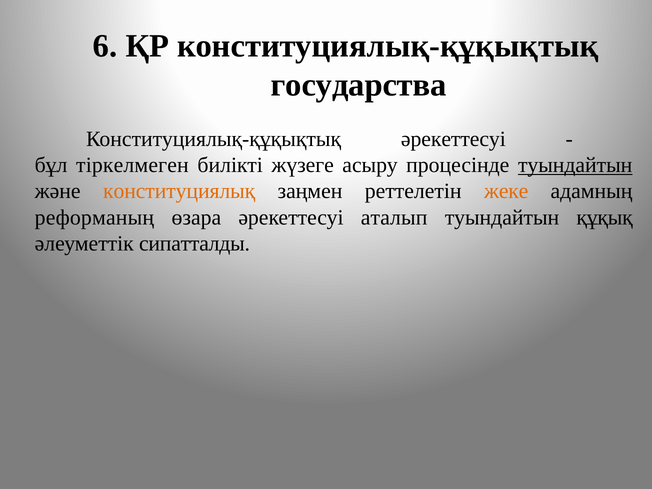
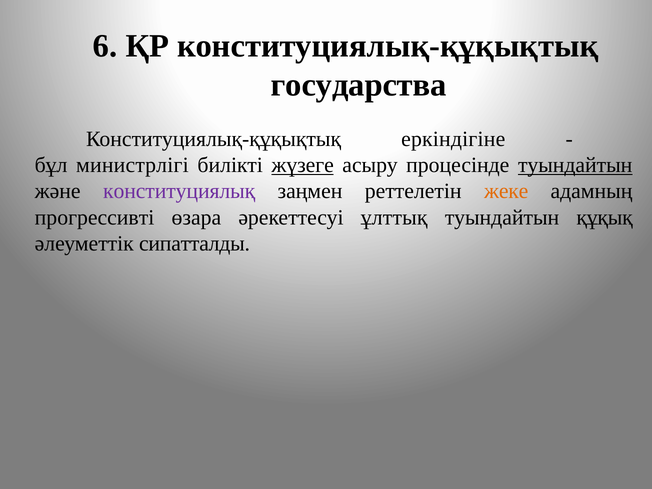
Конституциялық-құқықтық әрекеттесуі: әрекеттесуі -> еркіндігіне
тіркелмеген: тіркелмеген -> министрлігі
жүзеге underline: none -> present
конституциялық colour: orange -> purple
реформаның: реформаның -> прогрессивті
аталып: аталып -> ұлттық
